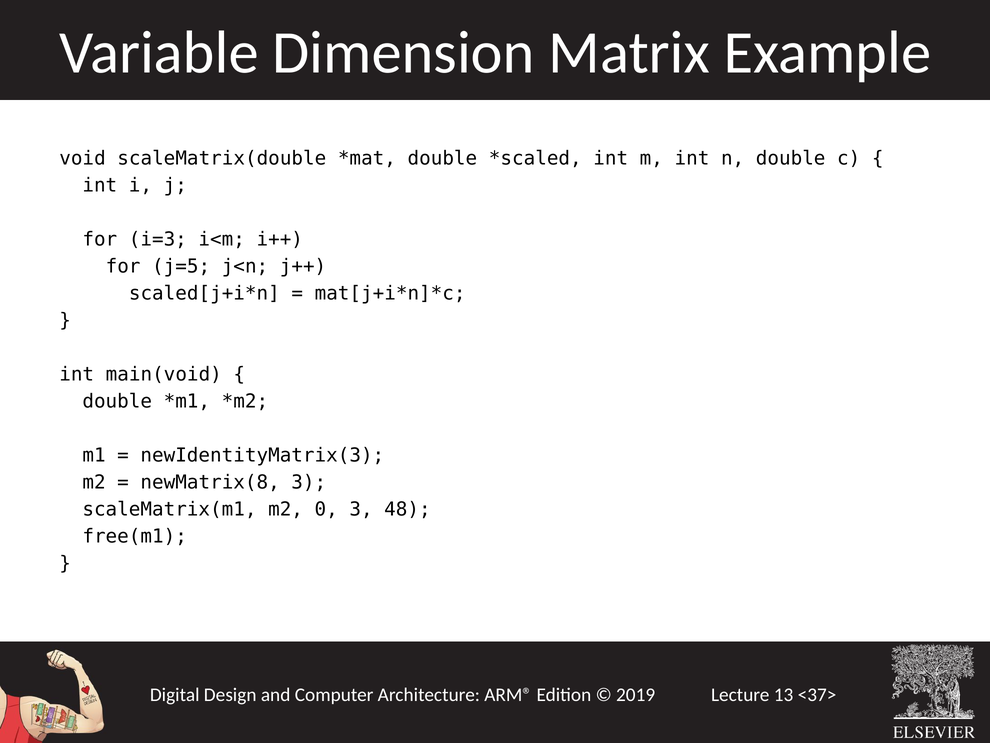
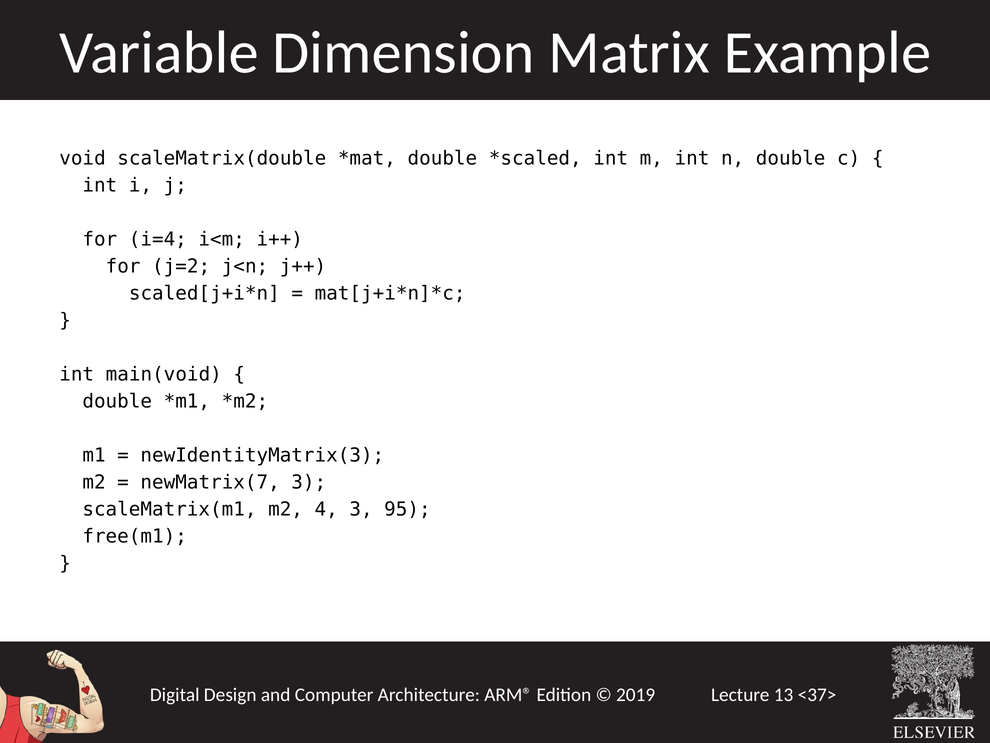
i=3: i=3 -> i=4
j=5: j=5 -> j=2
newMatrix(8: newMatrix(8 -> newMatrix(7
0: 0 -> 4
48: 48 -> 95
